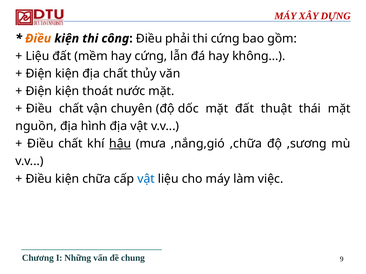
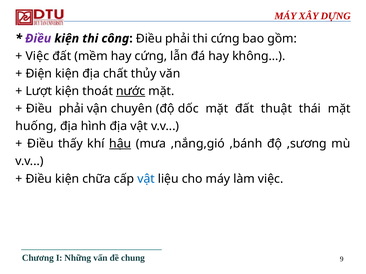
Điều at (38, 39) colour: orange -> purple
Liệu at (37, 56): Liệu -> Việc
Điện at (39, 91): Điện -> Lượt
nước underline: none -> present
chất at (71, 109): chất -> phải
nguồn: nguồn -> huống
chất at (70, 144): chất -> thấy
,chữa: ,chữa -> ,bánh
